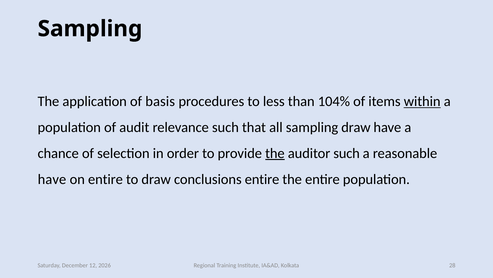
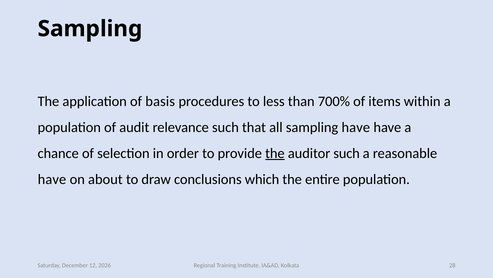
104%: 104% -> 700%
within underline: present -> none
sampling draw: draw -> have
on entire: entire -> about
conclusions entire: entire -> which
